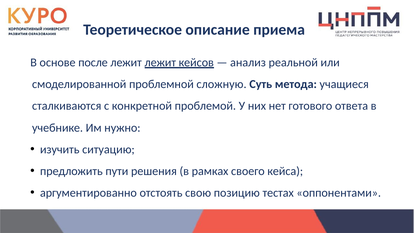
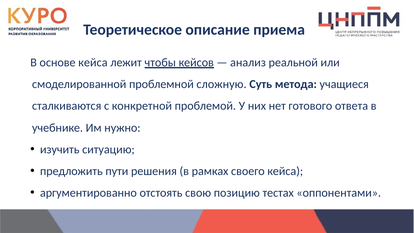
основе после: после -> кейса
лежит лежит: лежит -> чтобы
